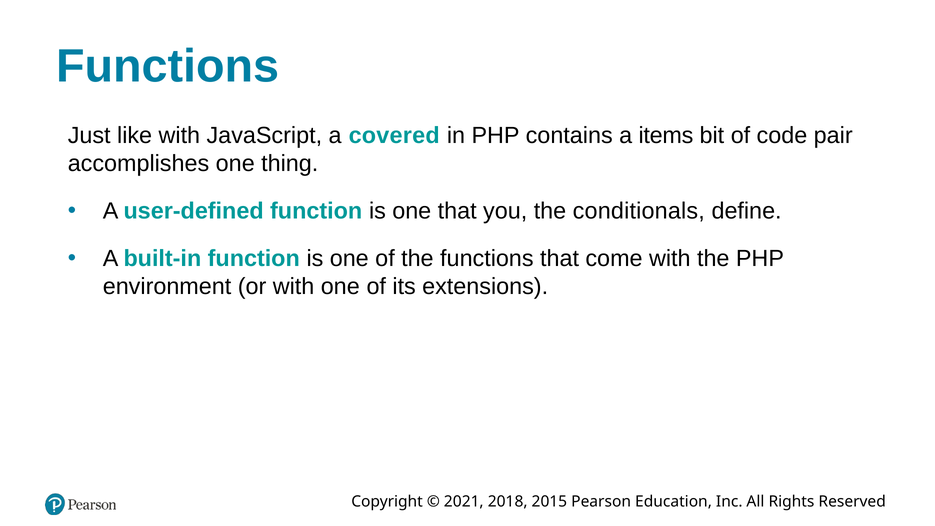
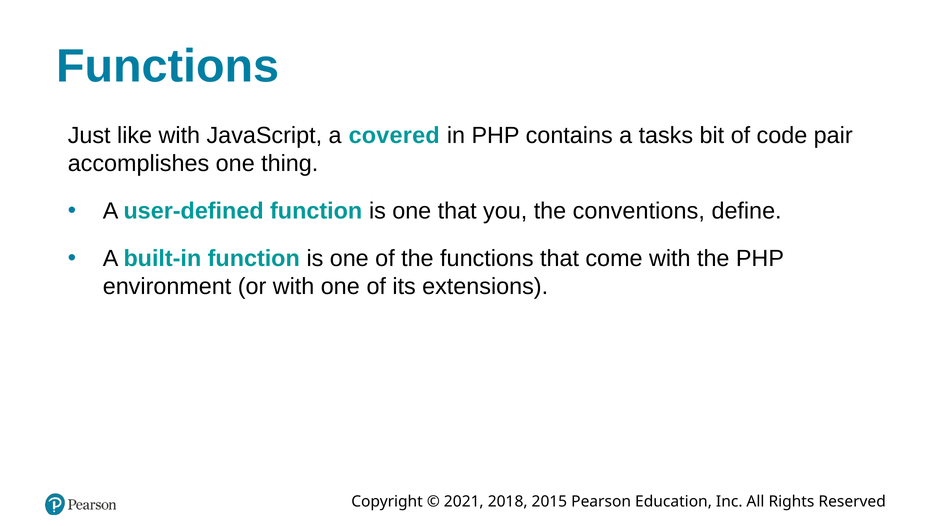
items: items -> tasks
conditionals: conditionals -> conventions
